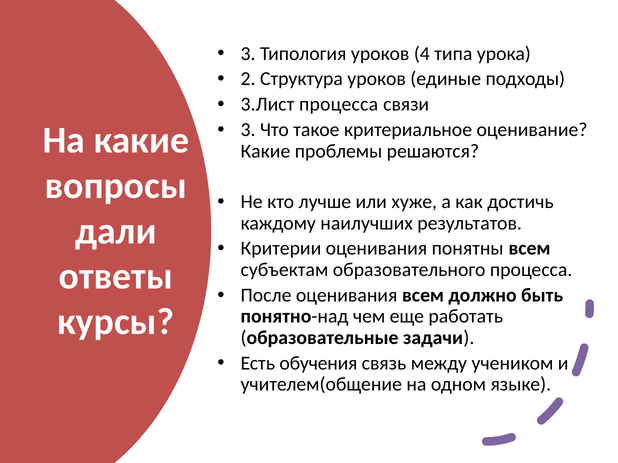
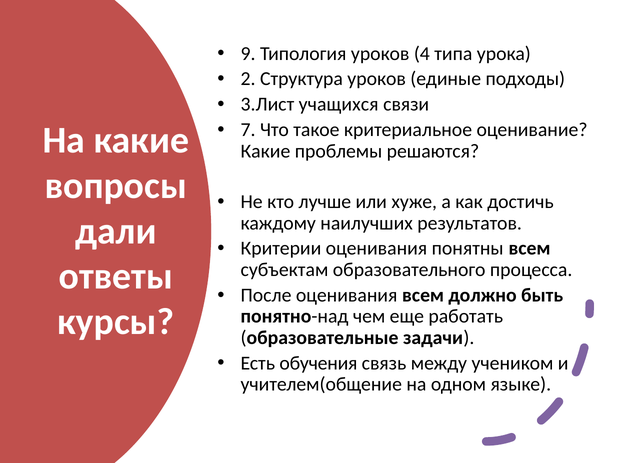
3 at (248, 54): 3 -> 9
3.Лист процесса: процесса -> учащихся
3 at (248, 130): 3 -> 7
